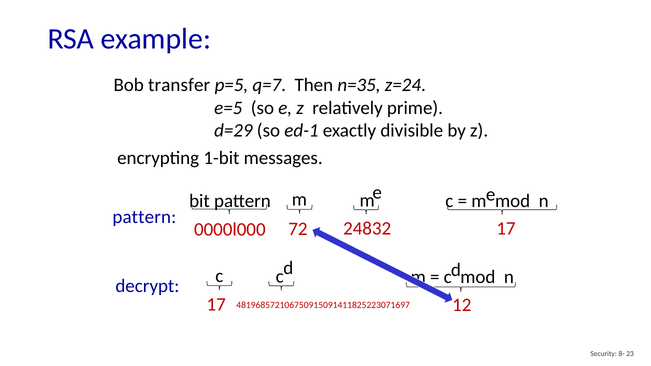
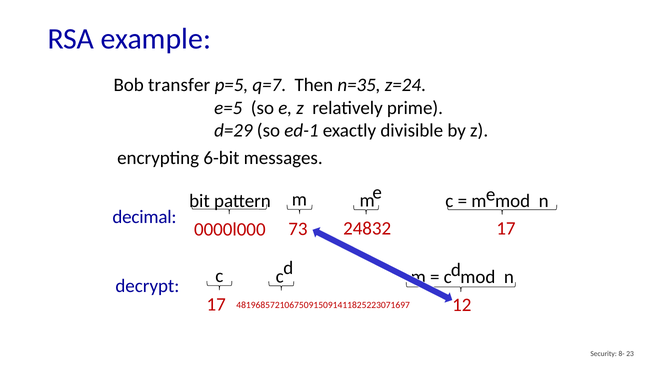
1-bit: 1-bit -> 6-bit
pattern at (144, 217): pattern -> decimal
72: 72 -> 73
